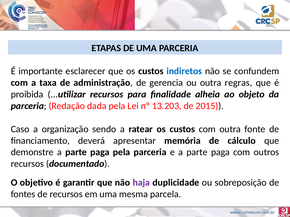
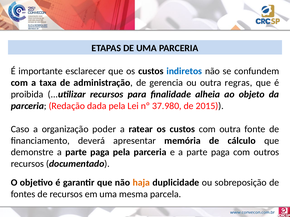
13.203: 13.203 -> 37.980
sendo: sendo -> poder
haja colour: purple -> orange
